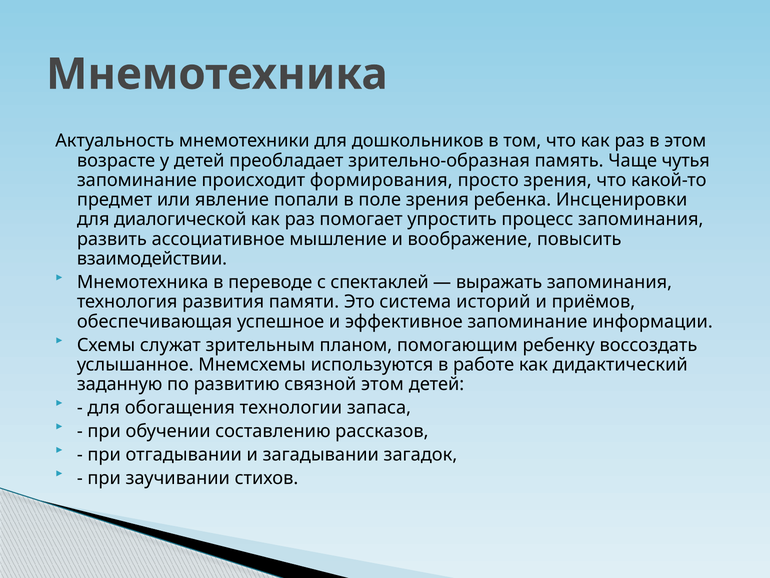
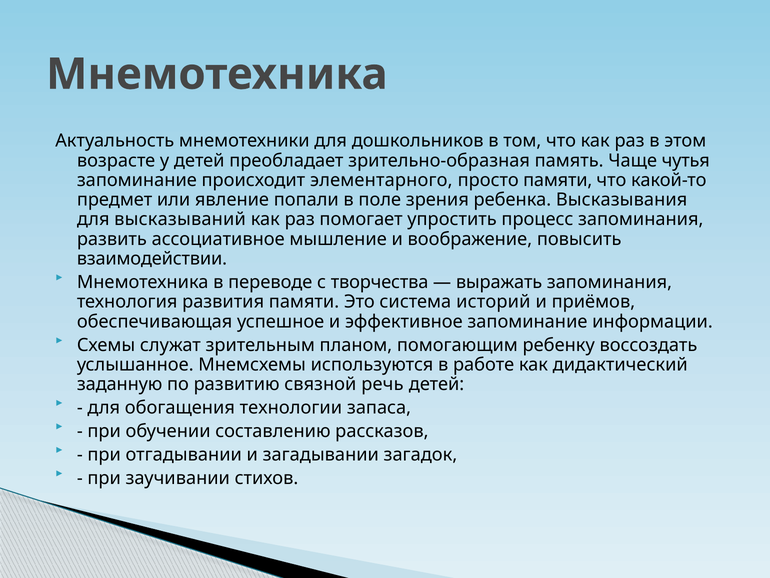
формирования: формирования -> элементарного
просто зрения: зрения -> памяти
Инсценировки: Инсценировки -> Высказывания
диалогической: диалогической -> высказываний
спектаклей: спектаклей -> творчества
связной этом: этом -> речь
